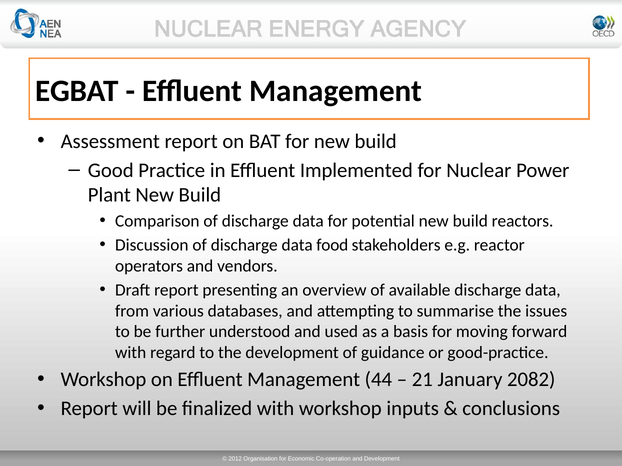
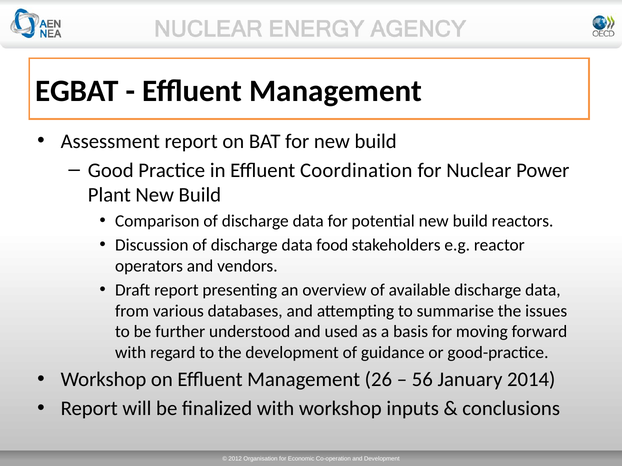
Implemented: Implemented -> Coordination
44: 44 -> 26
21: 21 -> 56
2082: 2082 -> 2014
